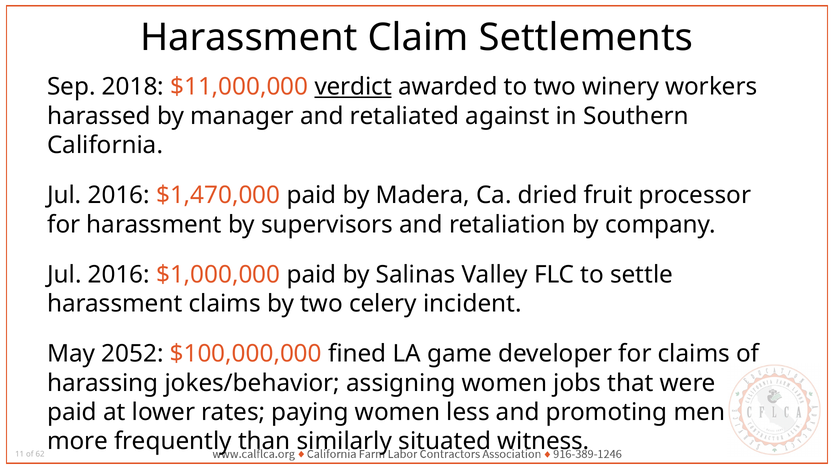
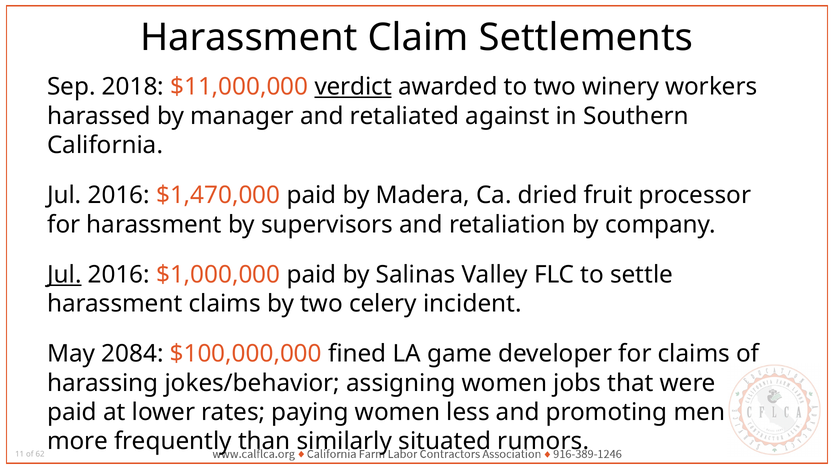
Jul at (64, 275) underline: none -> present
2052: 2052 -> 2084
witness: witness -> rumors
